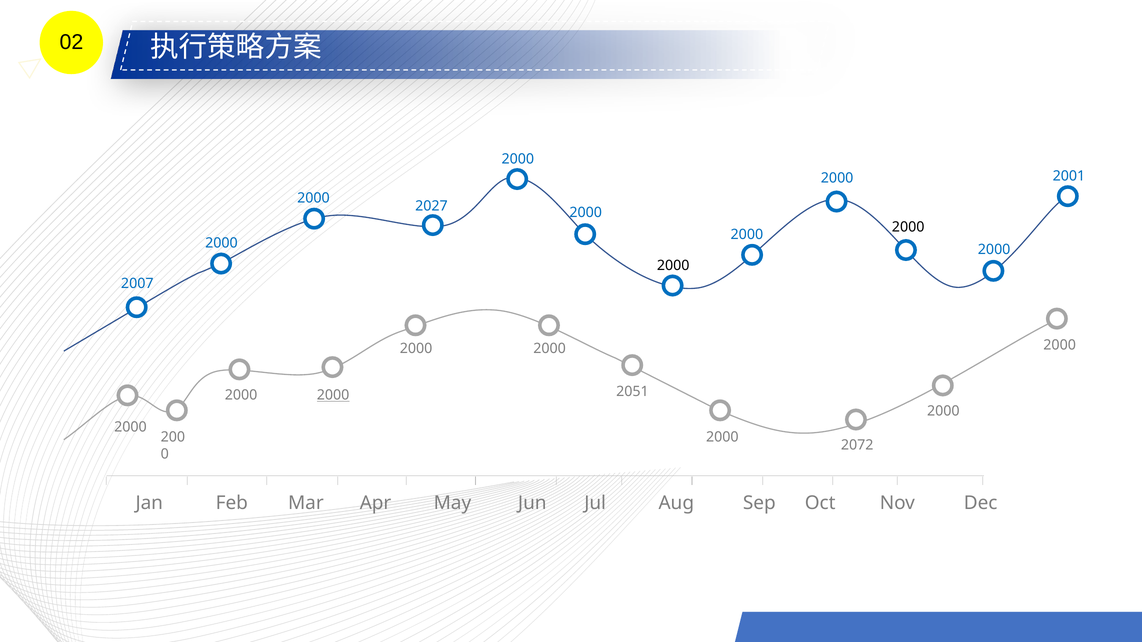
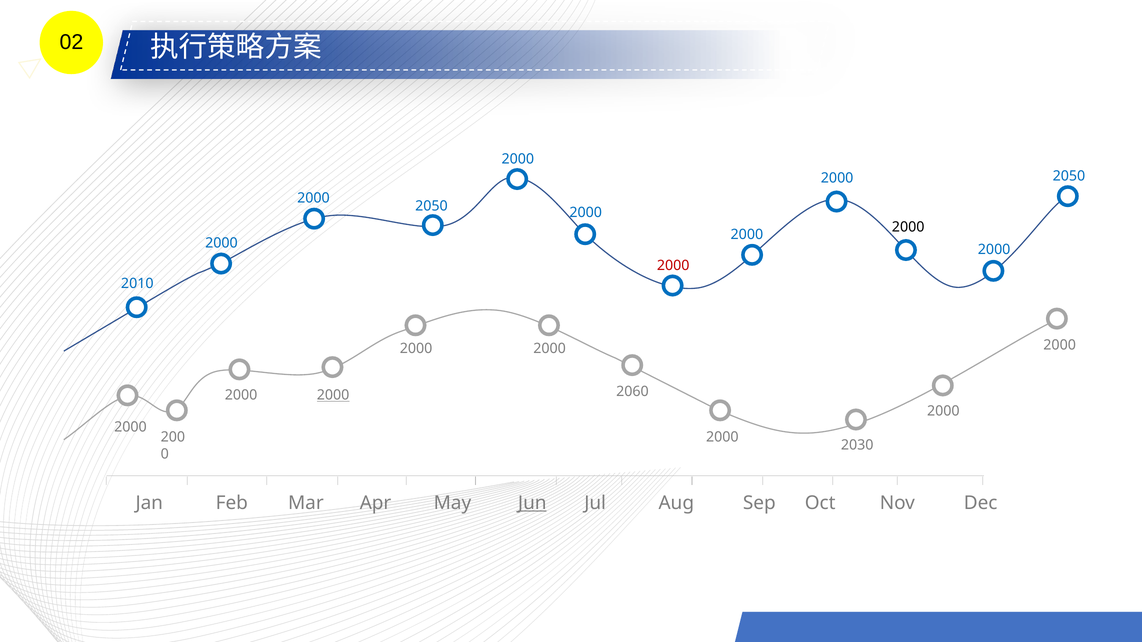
2001 at (1069, 176): 2001 -> 2050
2027 at (431, 206): 2027 -> 2050
2000 at (673, 266) colour: black -> red
2007: 2007 -> 2010
2051: 2051 -> 2060
2072: 2072 -> 2030
Jun underline: none -> present
